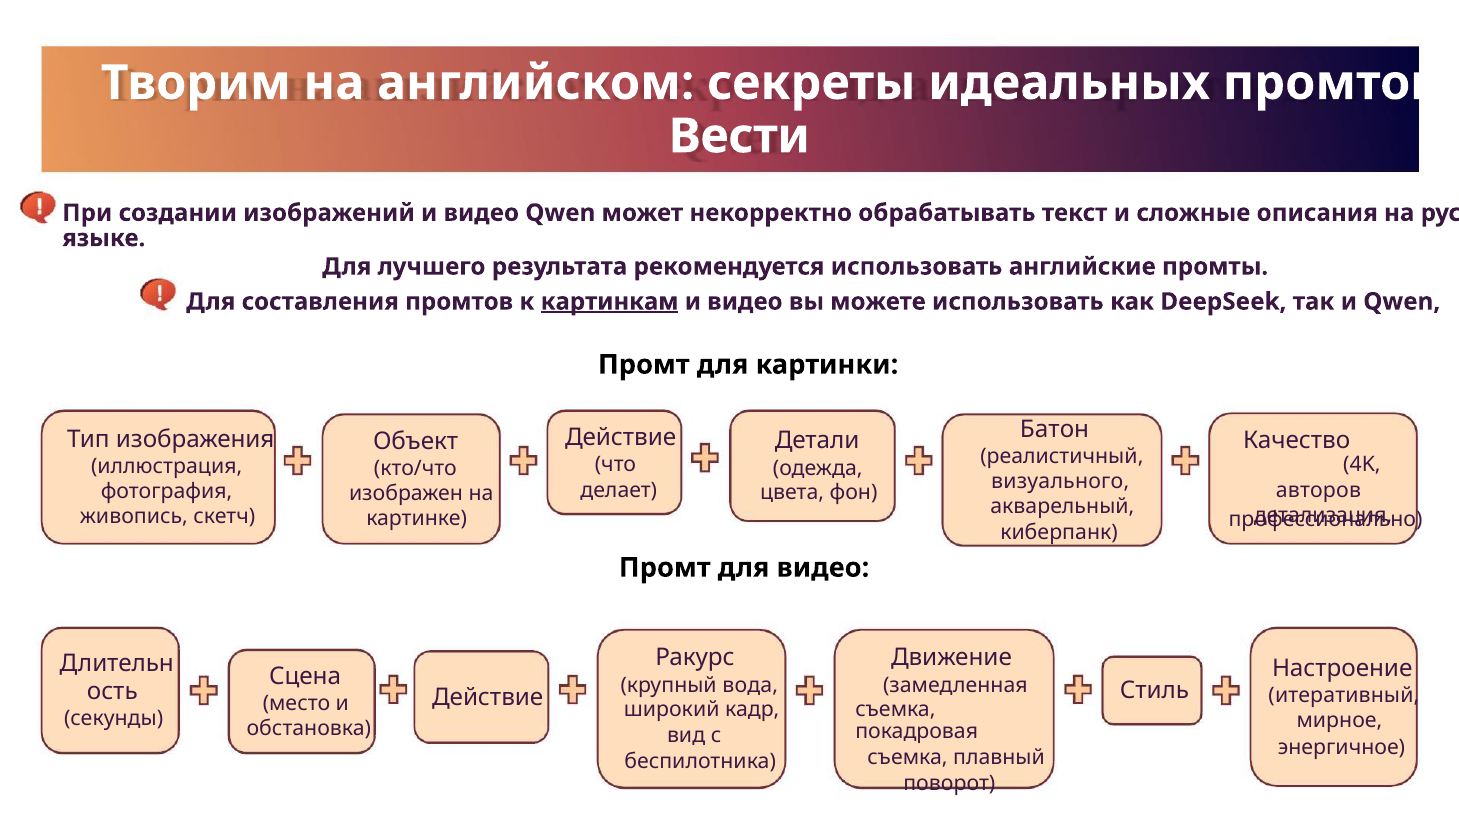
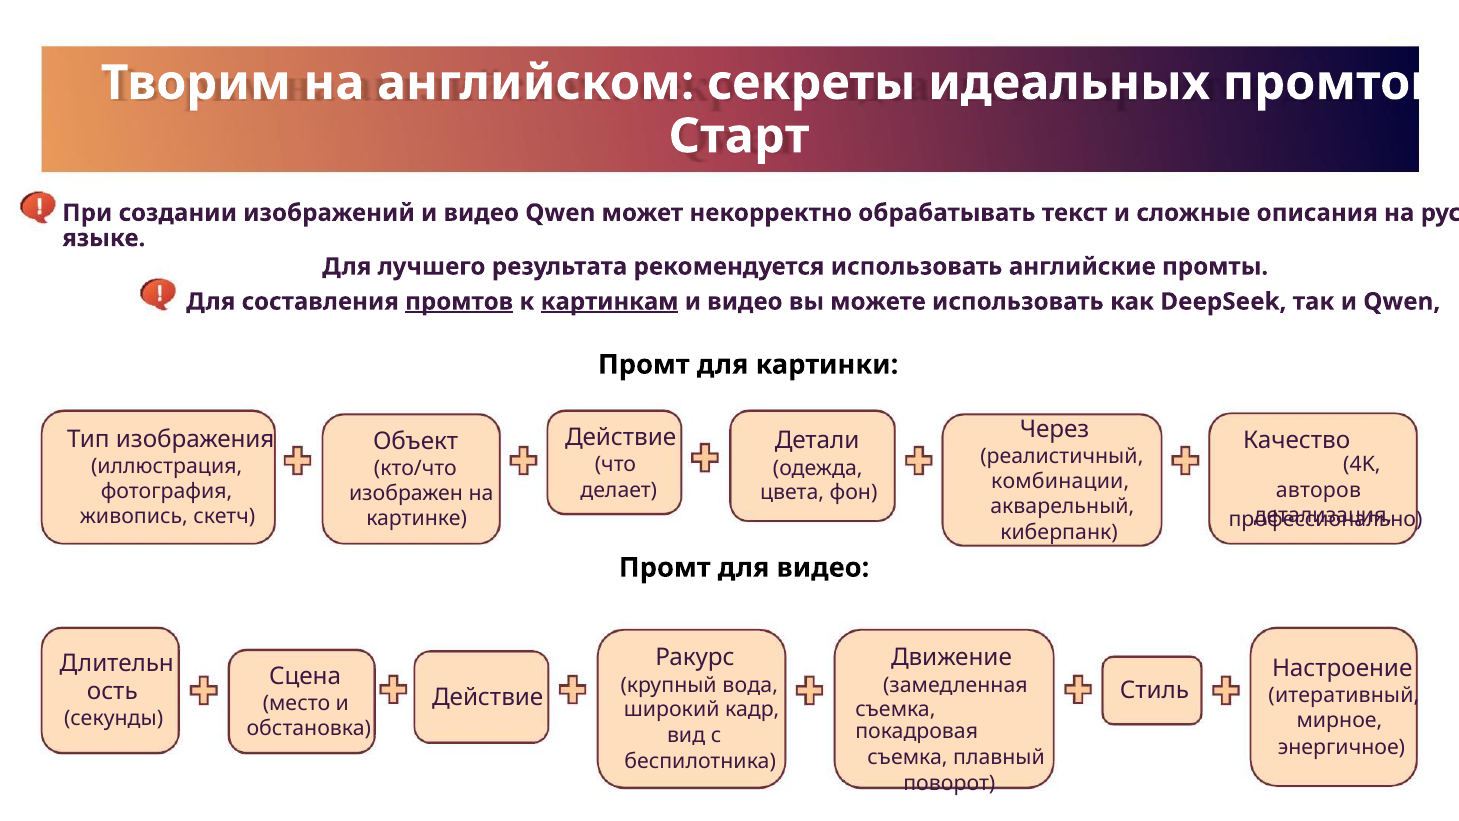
Вести: Вести -> Старт
промтов at (459, 302) underline: none -> present
Батон: Батон -> Через
визуального: визуального -> комбинации
